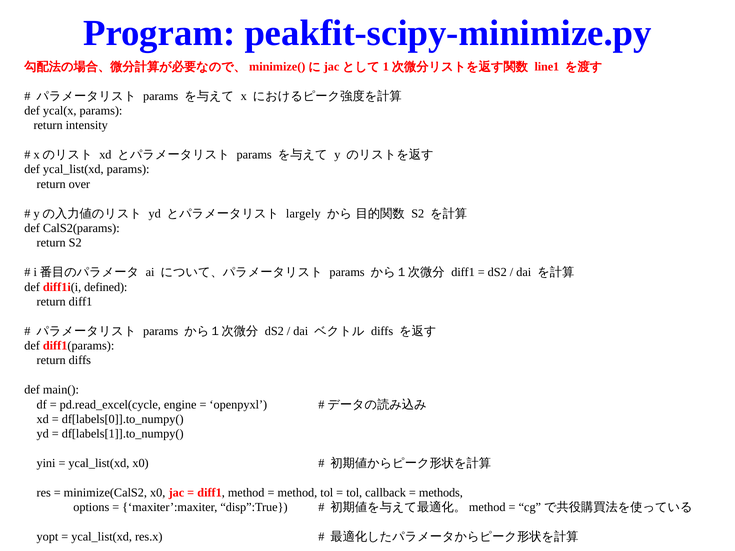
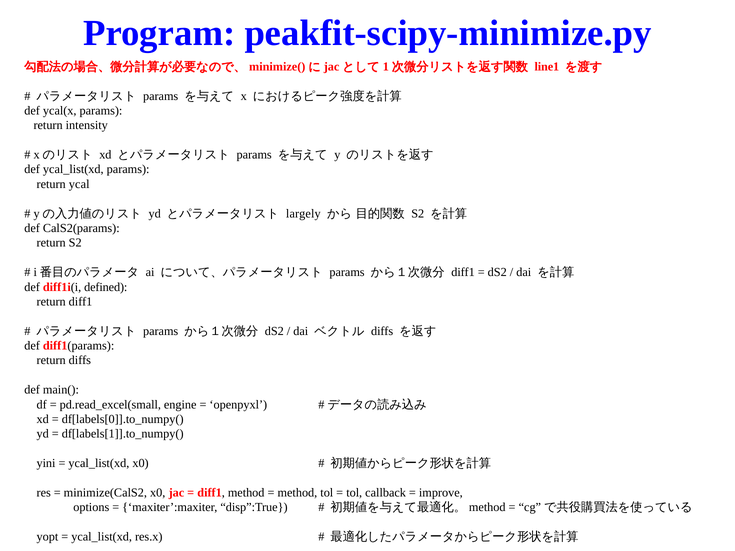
over: over -> ycal
pd.read_excel(cycle: pd.read_excel(cycle -> pd.read_excel(small
methods: methods -> improve
